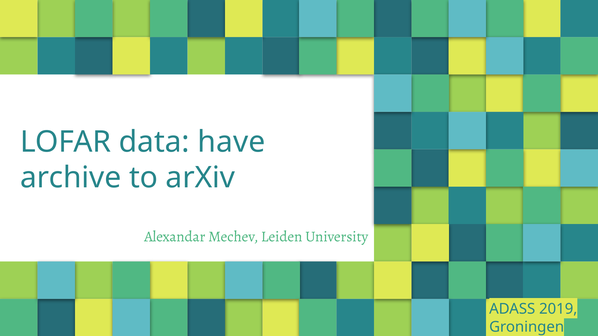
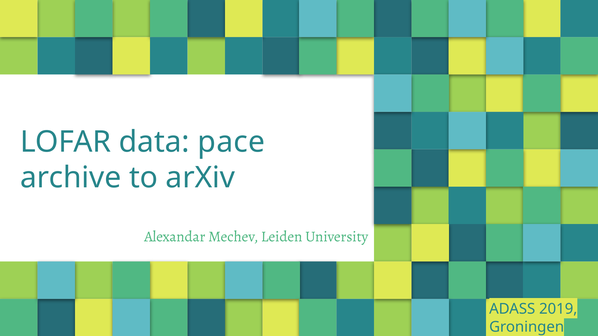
have: have -> pace
